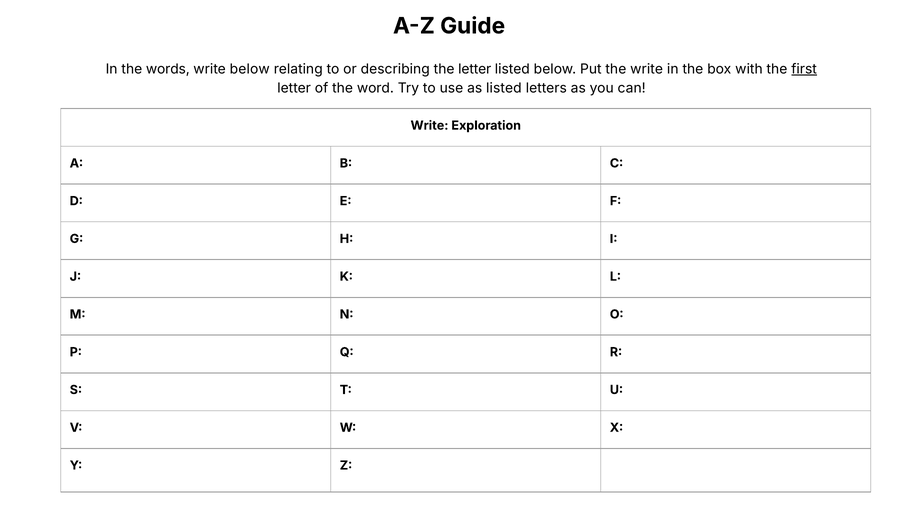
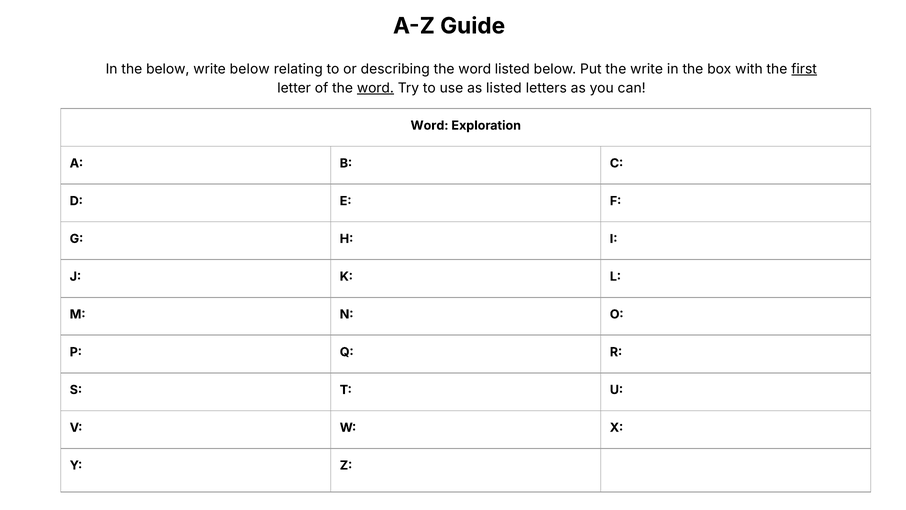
the words: words -> below
describing the letter: letter -> word
word at (375, 88) underline: none -> present
Write at (430, 125): Write -> Word
